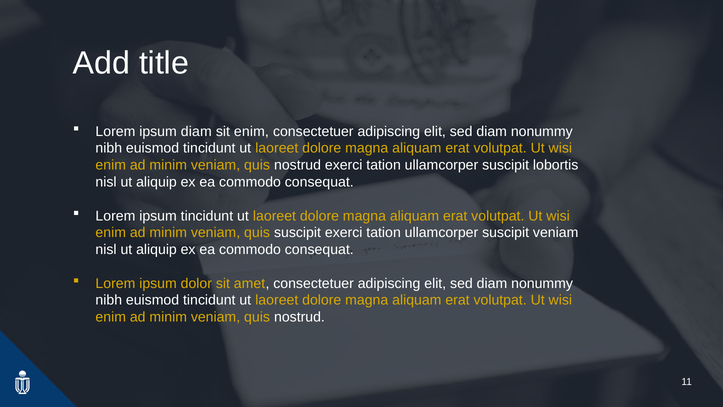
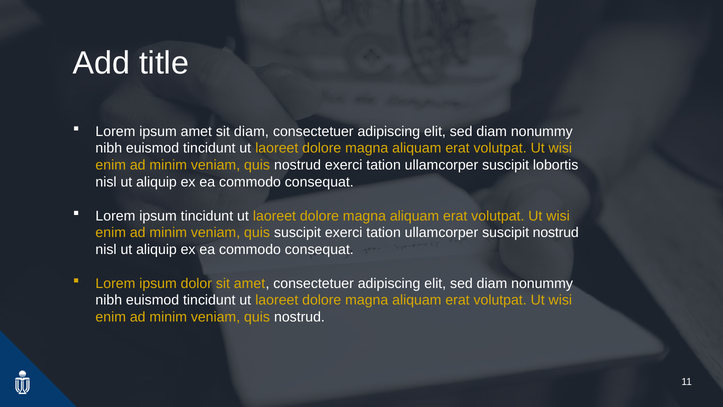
ipsum diam: diam -> amet
sit enim: enim -> diam
suscipit veniam: veniam -> nostrud
